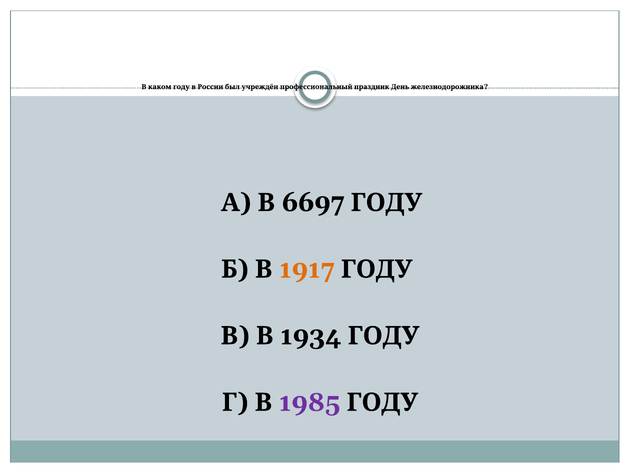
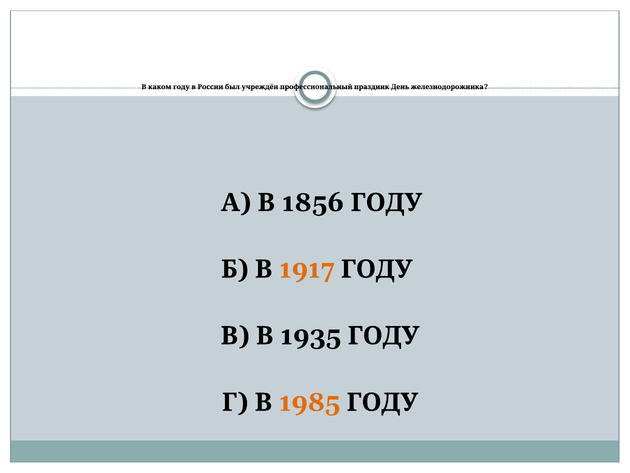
6697: 6697 -> 1856
1934: 1934 -> 1935
1985 colour: purple -> orange
